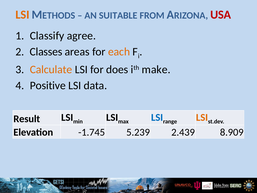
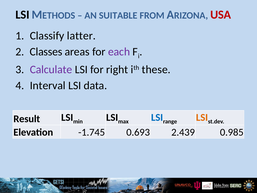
LSI at (22, 15) colour: orange -> black
agree: agree -> latter
each colour: orange -> purple
Calculate colour: orange -> purple
does: does -> right
make: make -> these
Positive: Positive -> Interval
5.239: 5.239 -> 0.693
8.909: 8.909 -> 0.985
